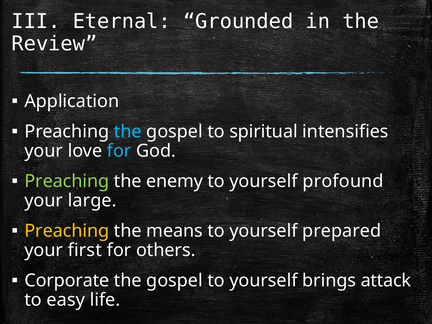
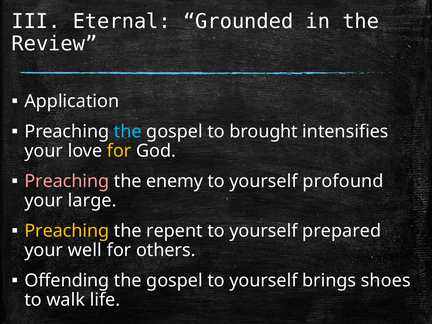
spiritual: spiritual -> brought
for at (119, 151) colour: light blue -> yellow
Preaching at (67, 181) colour: light green -> pink
means: means -> repent
first: first -> well
Corporate: Corporate -> Offending
attack: attack -> shoes
easy: easy -> walk
